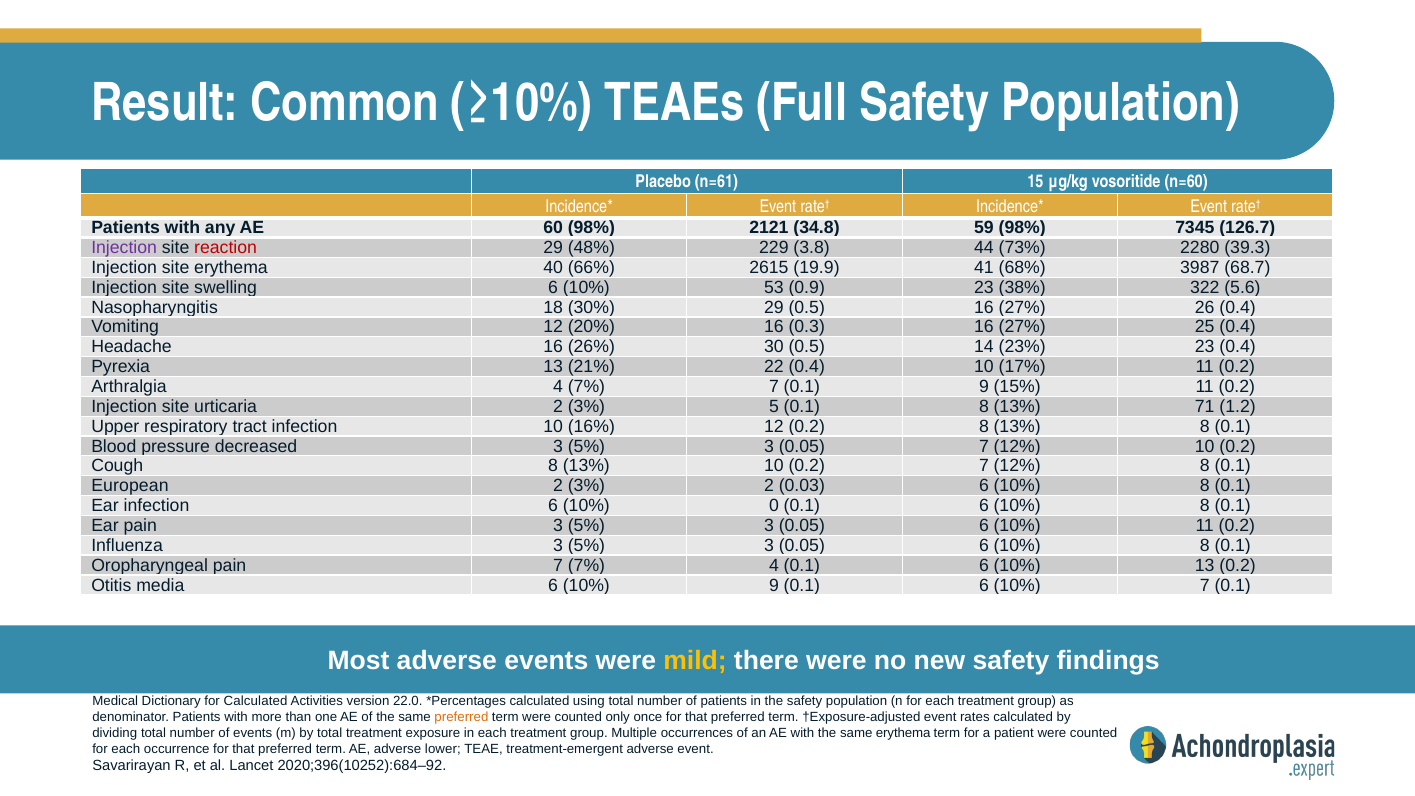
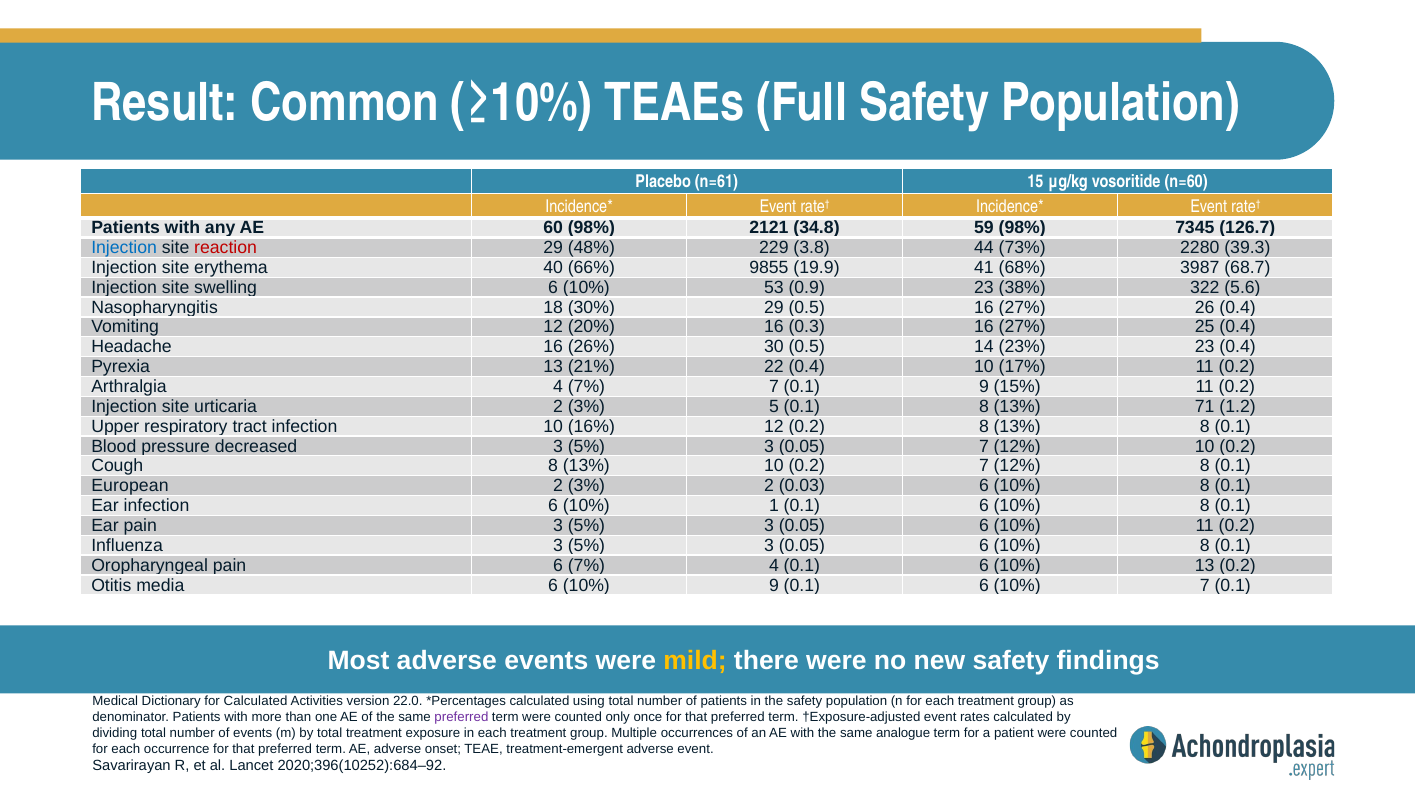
Injection at (124, 248) colour: purple -> blue
2615: 2615 -> 9855
0: 0 -> 1
pain 7: 7 -> 6
preferred at (461, 717) colour: orange -> purple
same erythema: erythema -> analogue
adverse lower: lower -> onset
